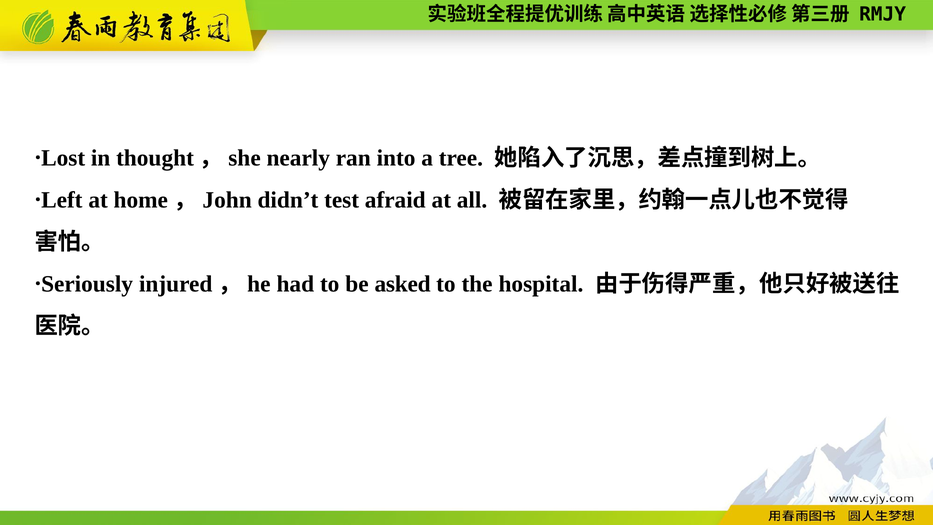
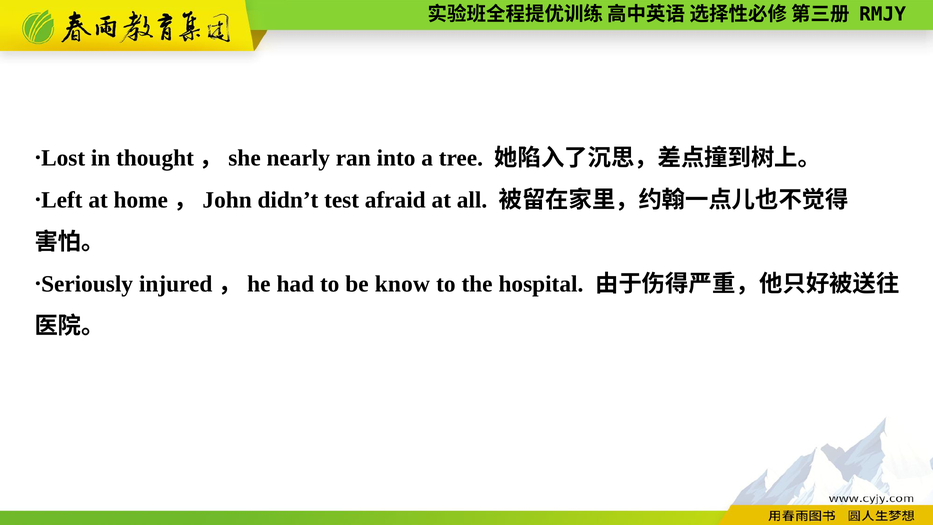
asked: asked -> know
